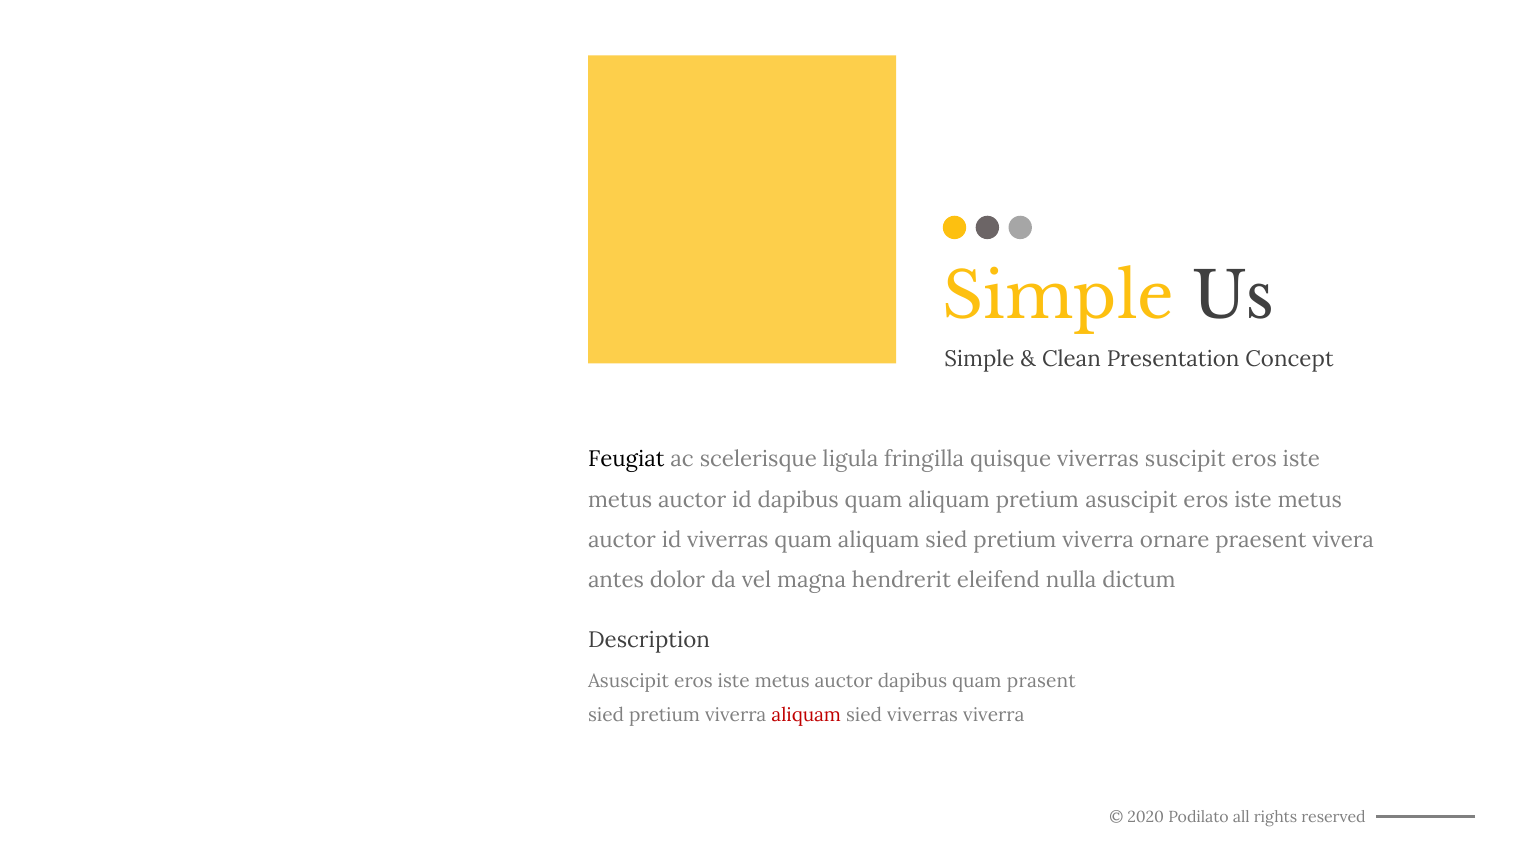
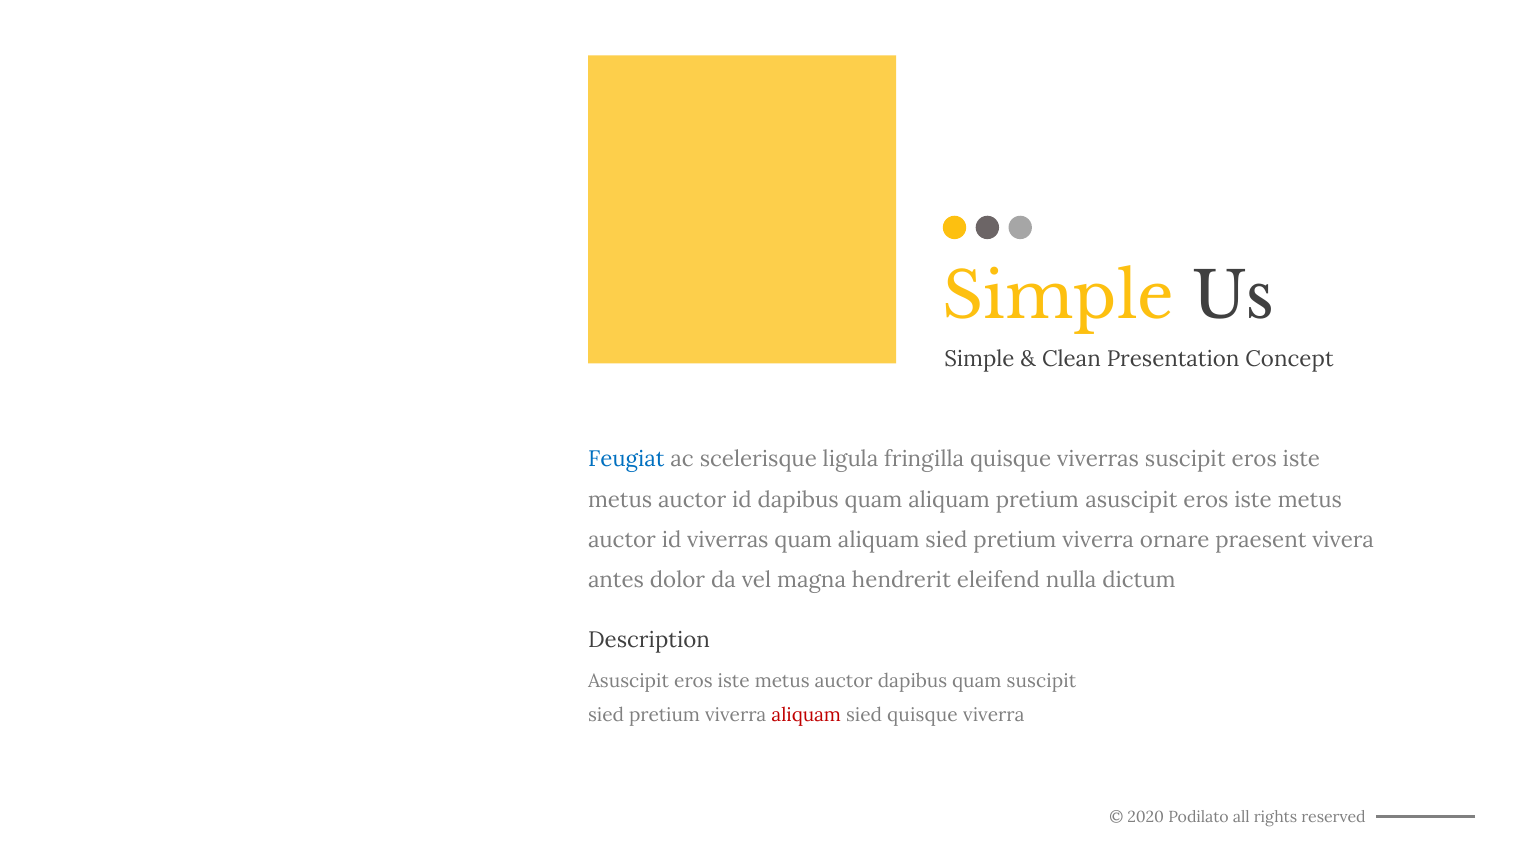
Feugiat colour: black -> blue
quam prasent: prasent -> suscipit
sied viverras: viverras -> quisque
